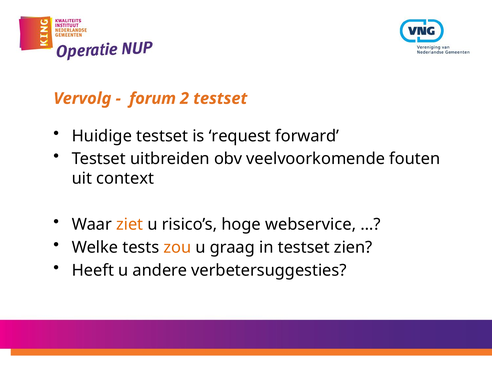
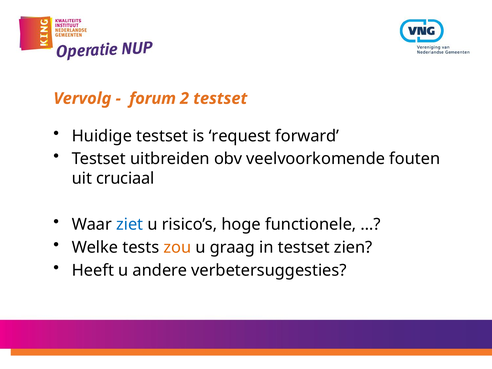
context: context -> cruciaal
ziet colour: orange -> blue
webservice: webservice -> functionele
